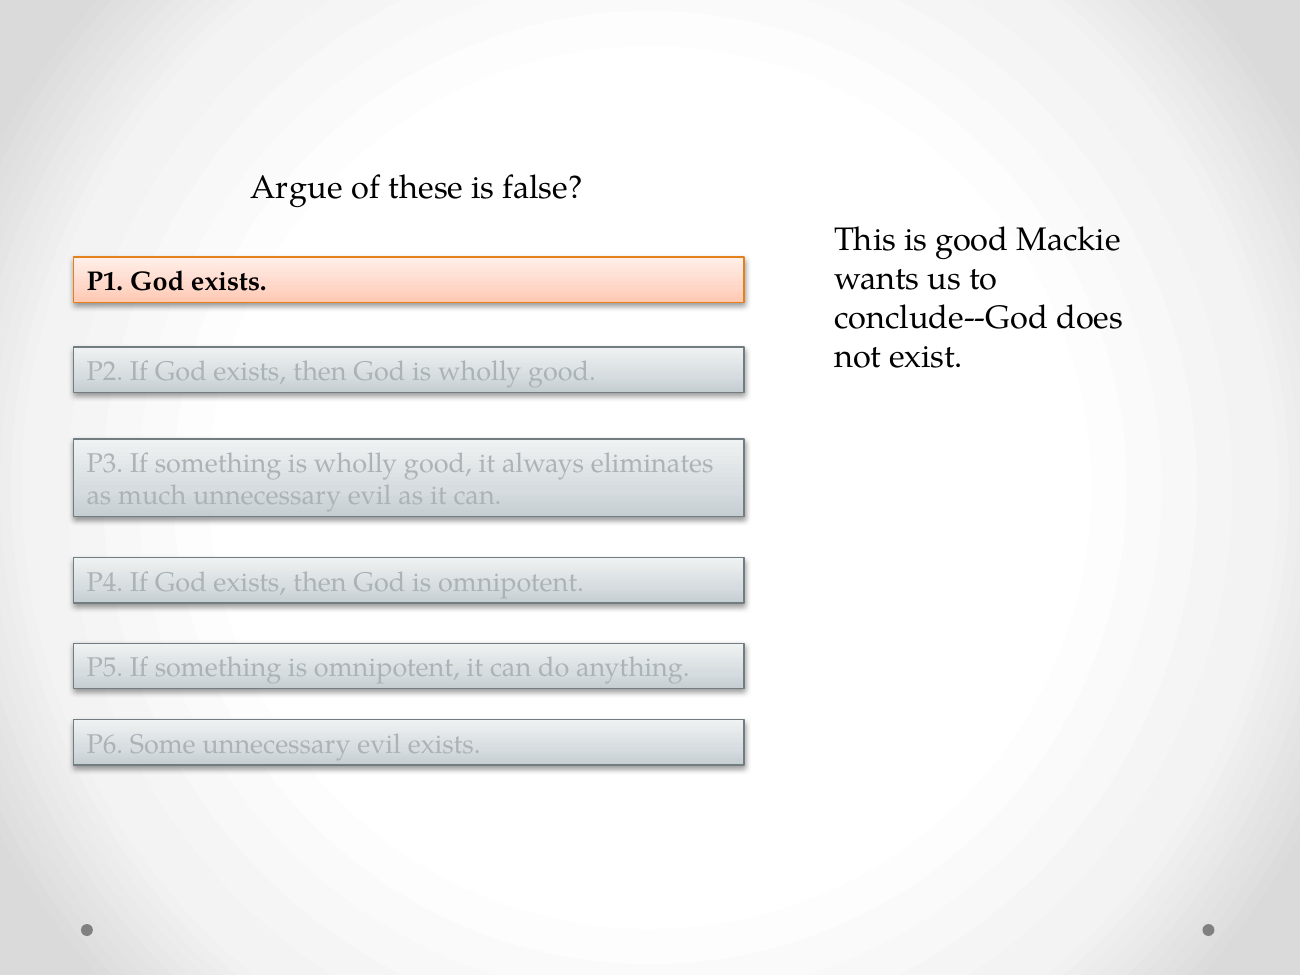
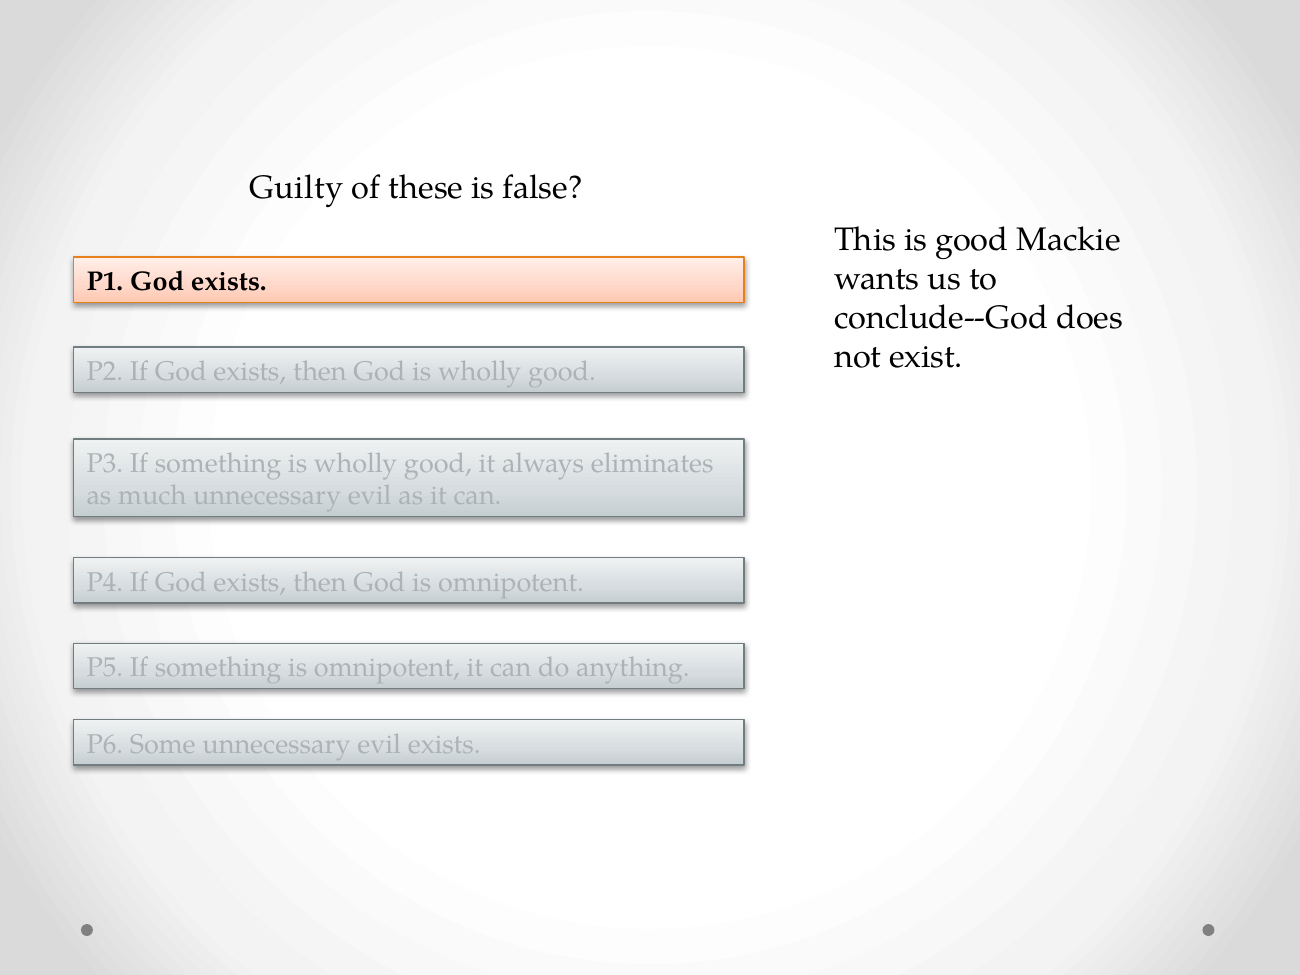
Argue: Argue -> Guilty
